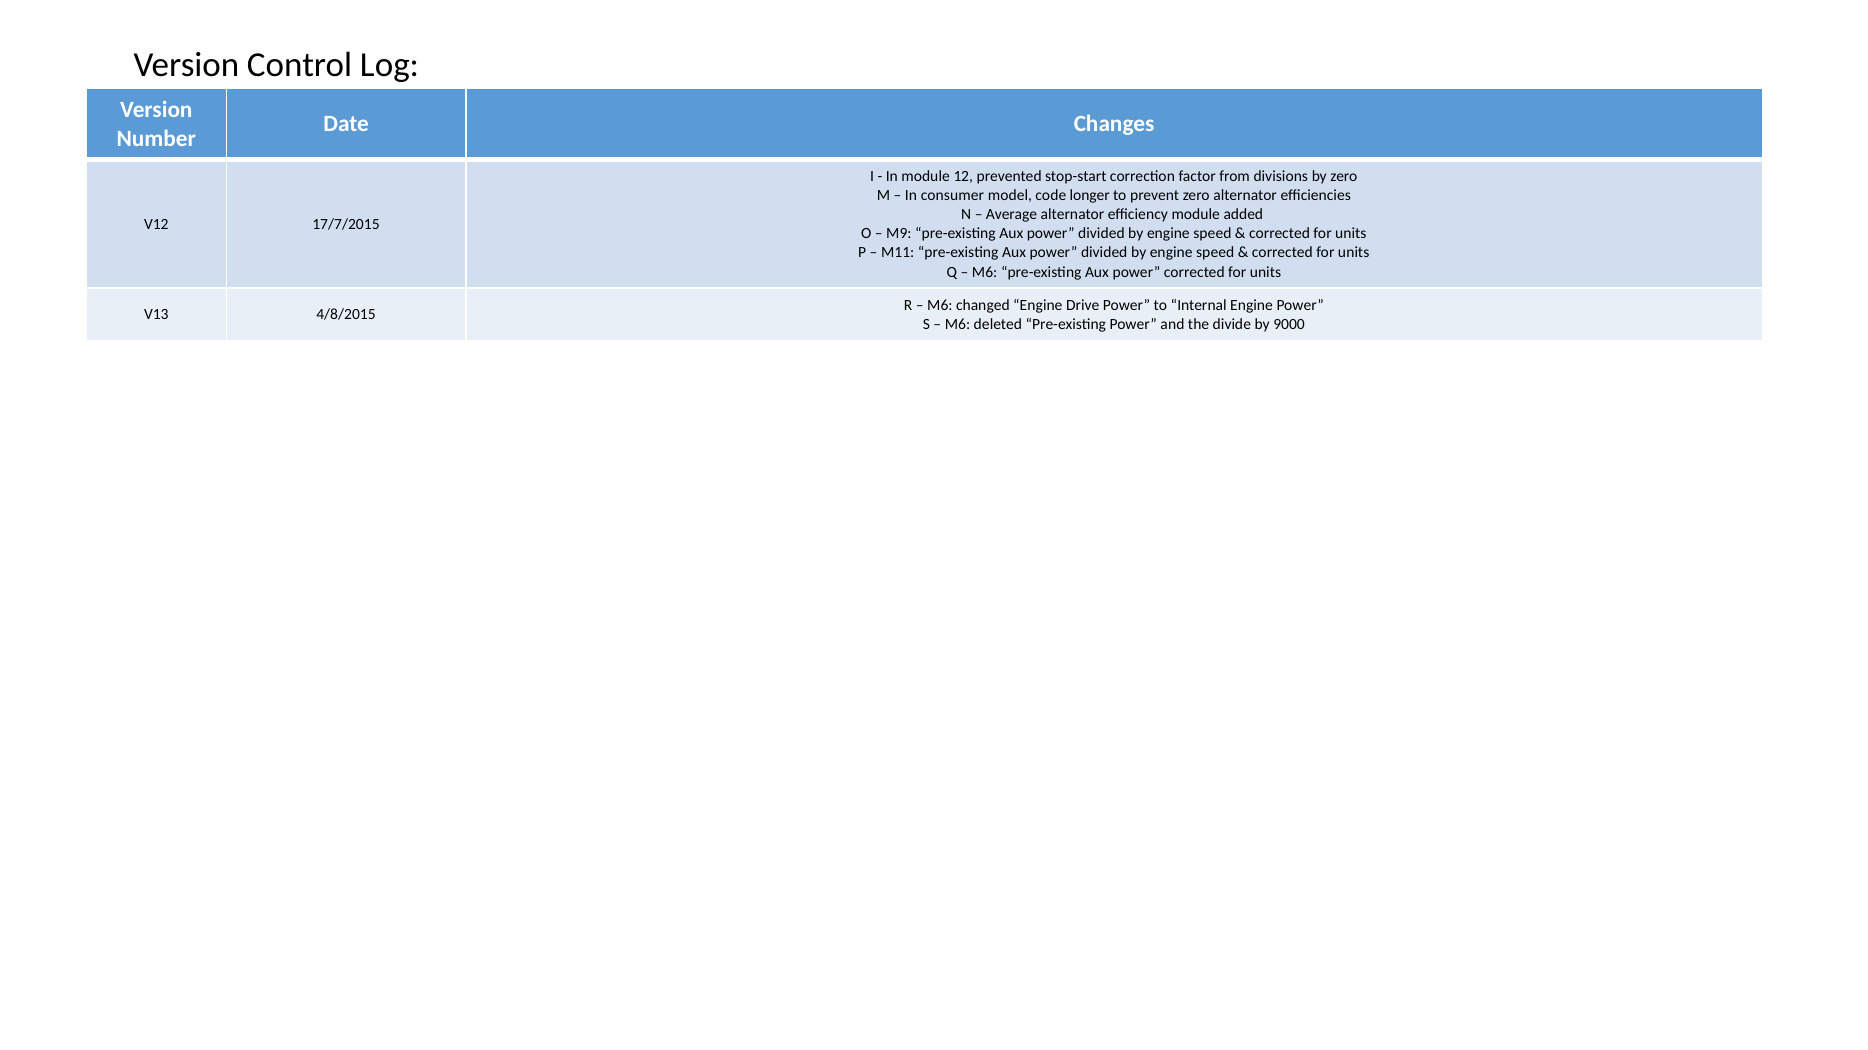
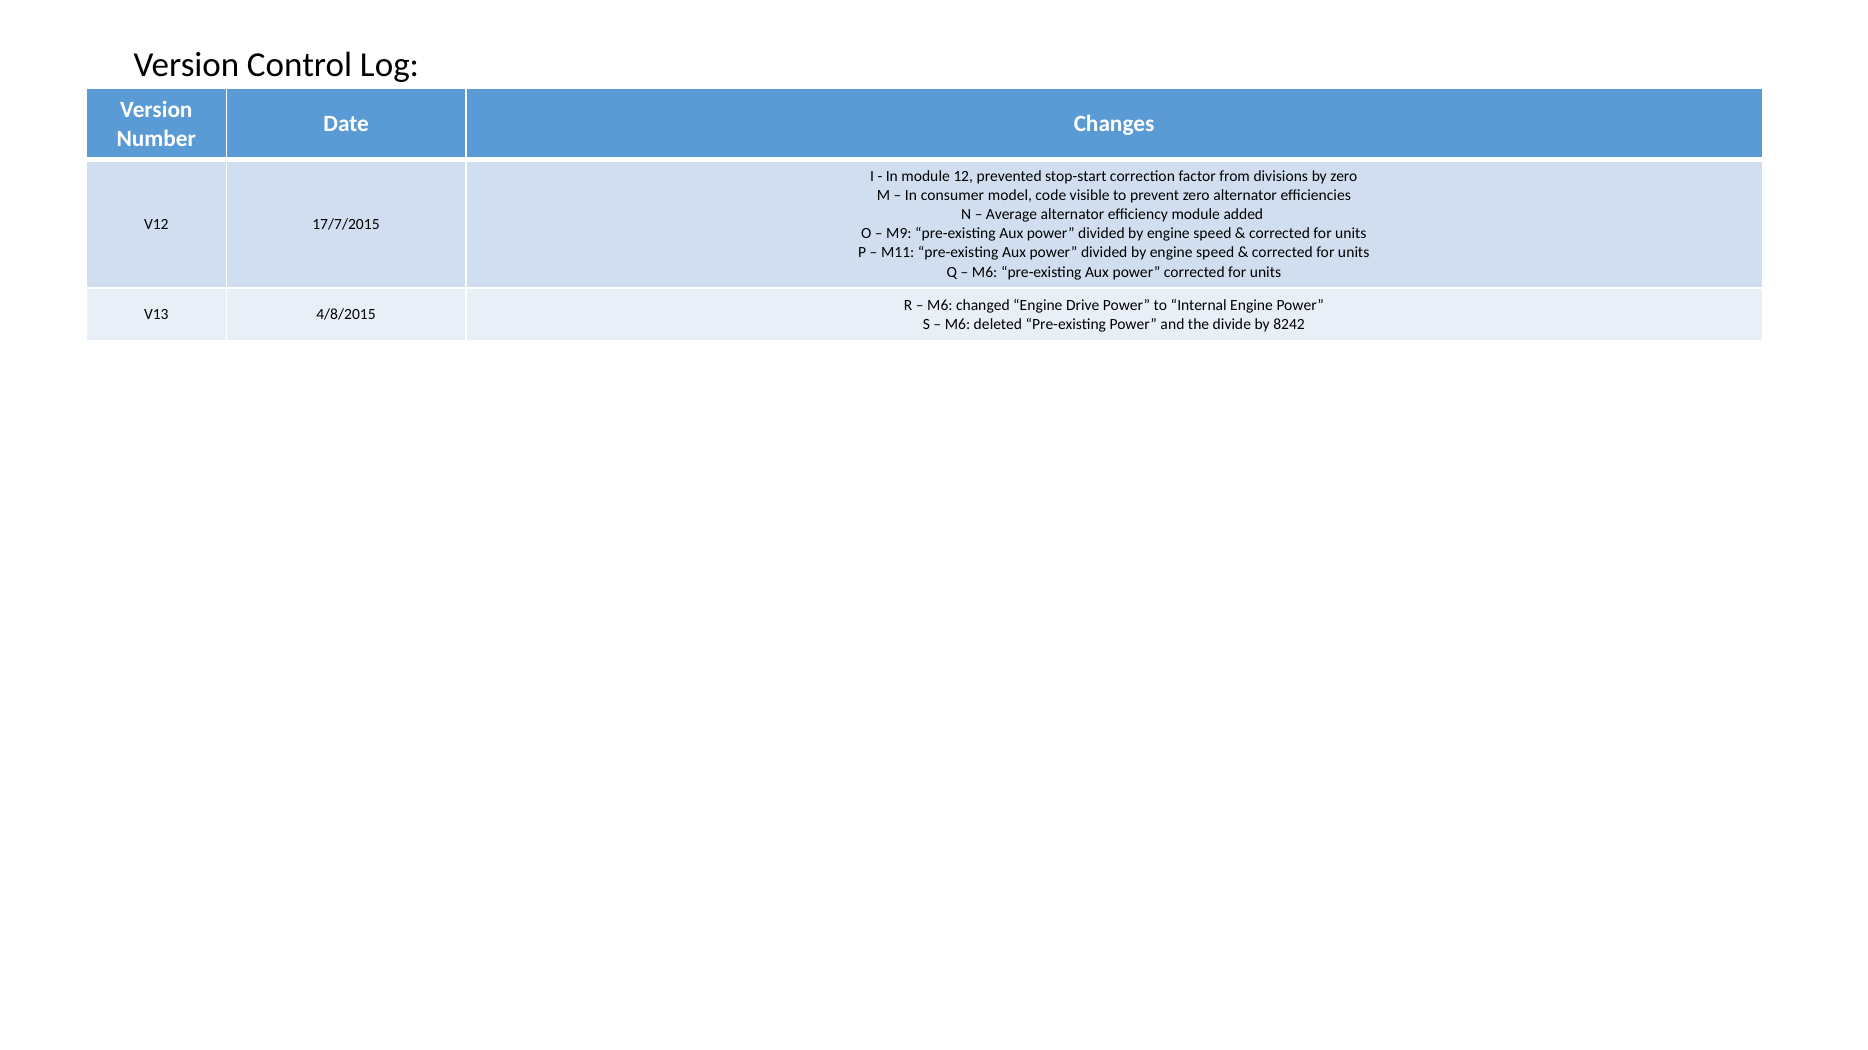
longer: longer -> visible
9000: 9000 -> 8242
